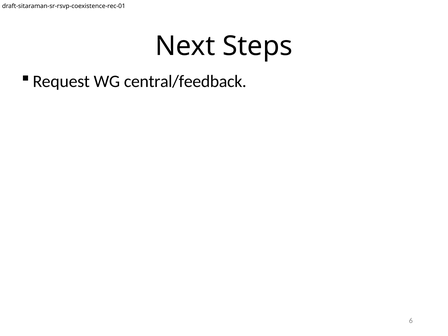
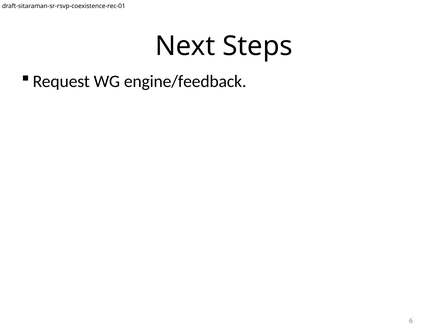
central/feedback: central/feedback -> engine/feedback
